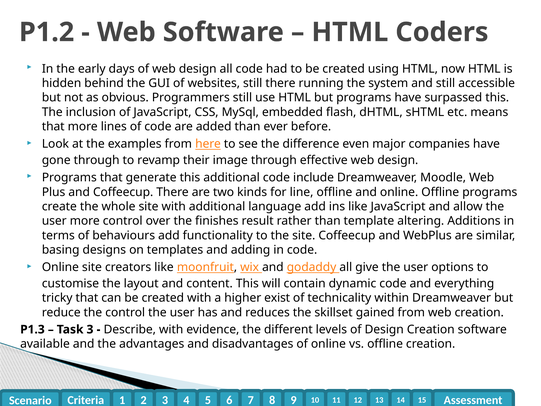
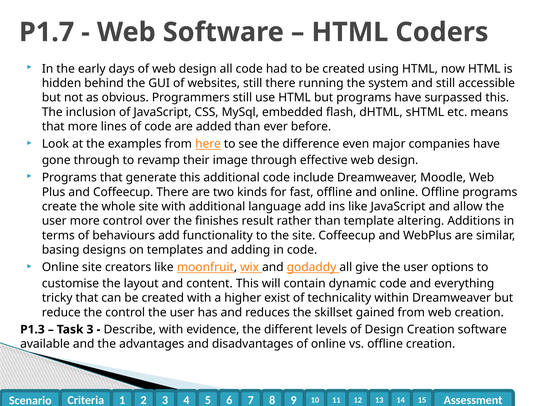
P1.2: P1.2 -> P1.7
line: line -> fast
